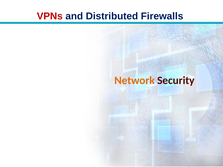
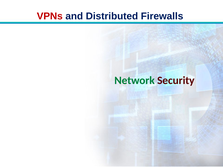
Network colour: orange -> green
